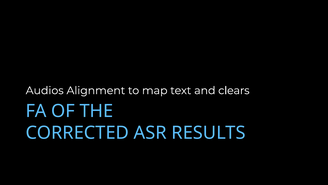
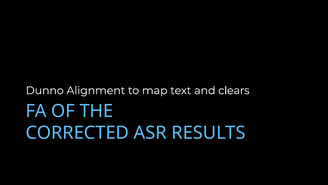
Audios: Audios -> Dunno
